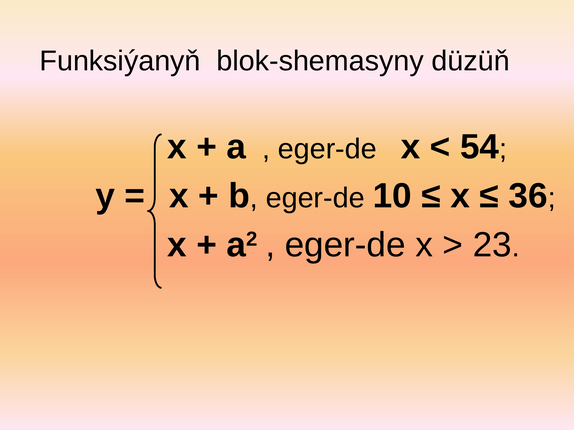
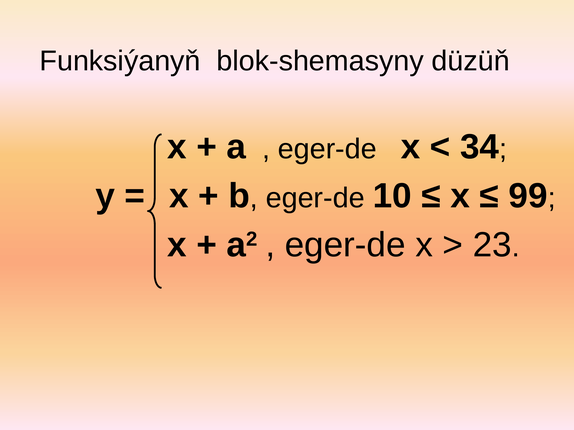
54: 54 -> 34
36: 36 -> 99
